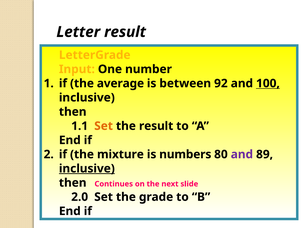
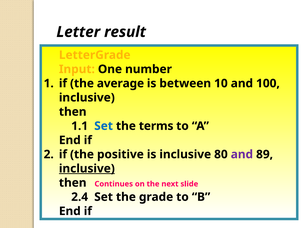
92: 92 -> 10
100 underline: present -> none
Set at (104, 126) colour: orange -> blue
the result: result -> terms
mixture: mixture -> positive
is numbers: numbers -> inclusive
2.0: 2.0 -> 2.4
